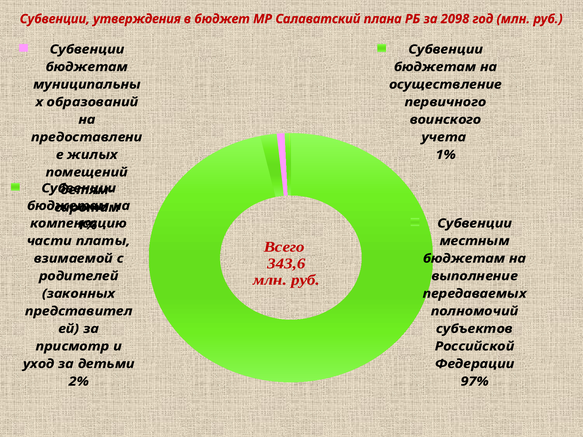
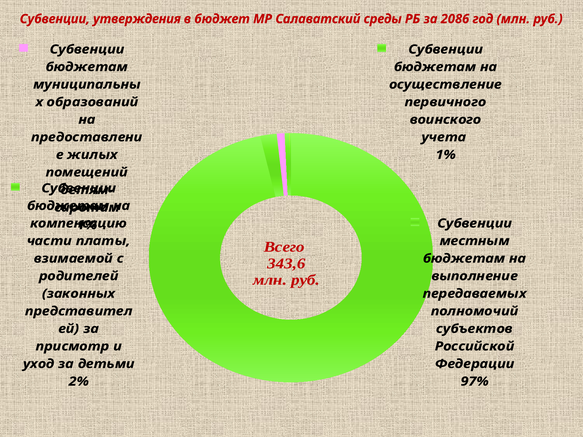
плана: плана -> среды
2098: 2098 -> 2086
